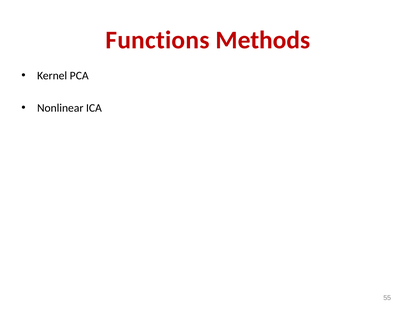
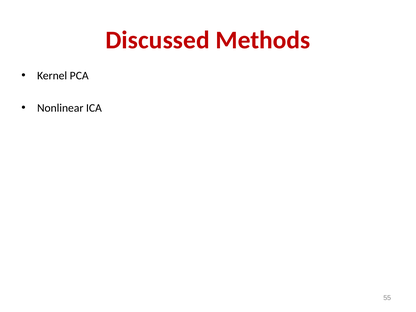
Functions: Functions -> Discussed
